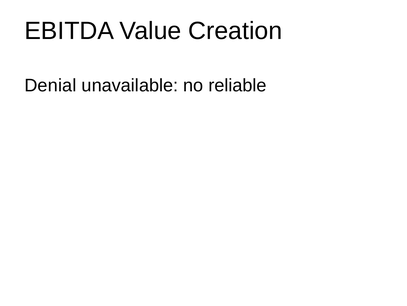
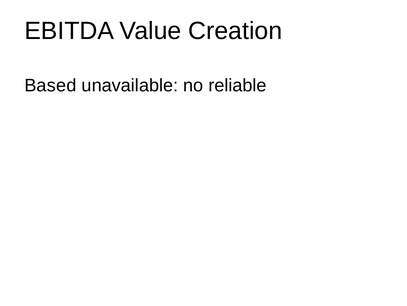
Denial: Denial -> Based
